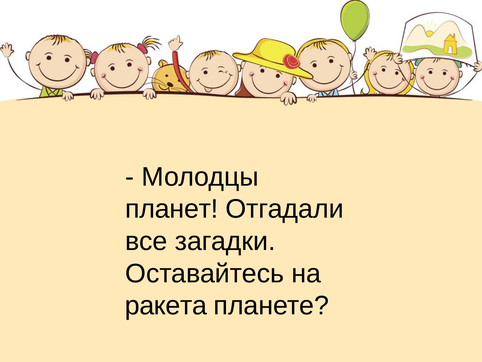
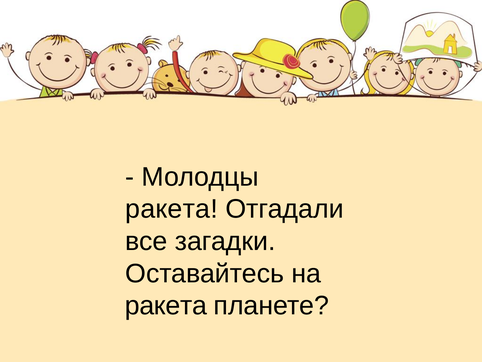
планет at (172, 209): планет -> ракета
